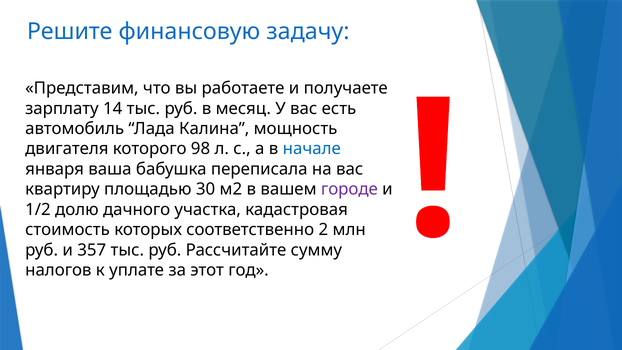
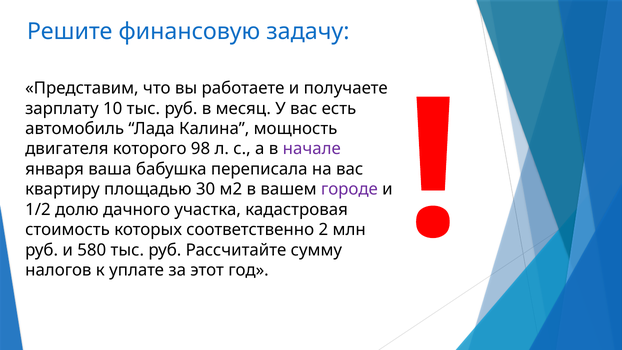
14: 14 -> 10
начале colour: blue -> purple
357: 357 -> 580
